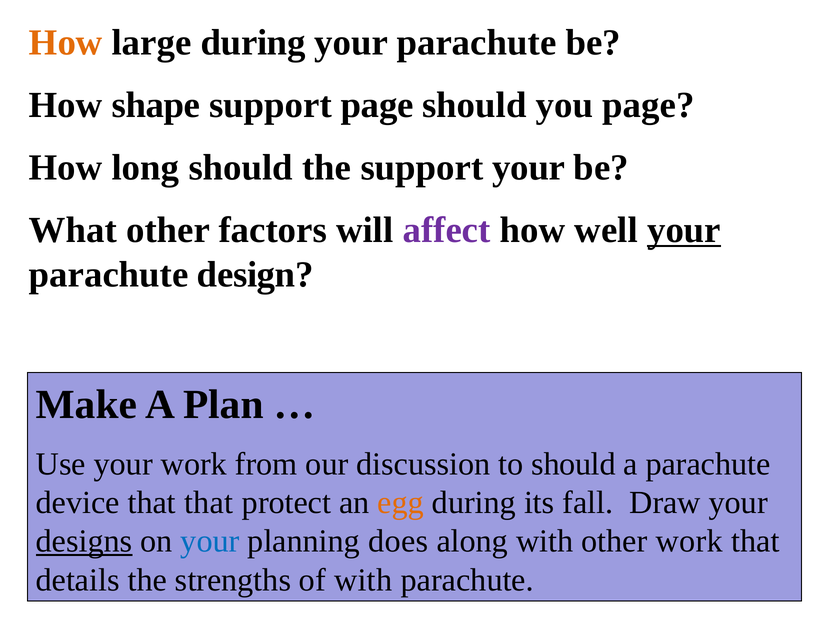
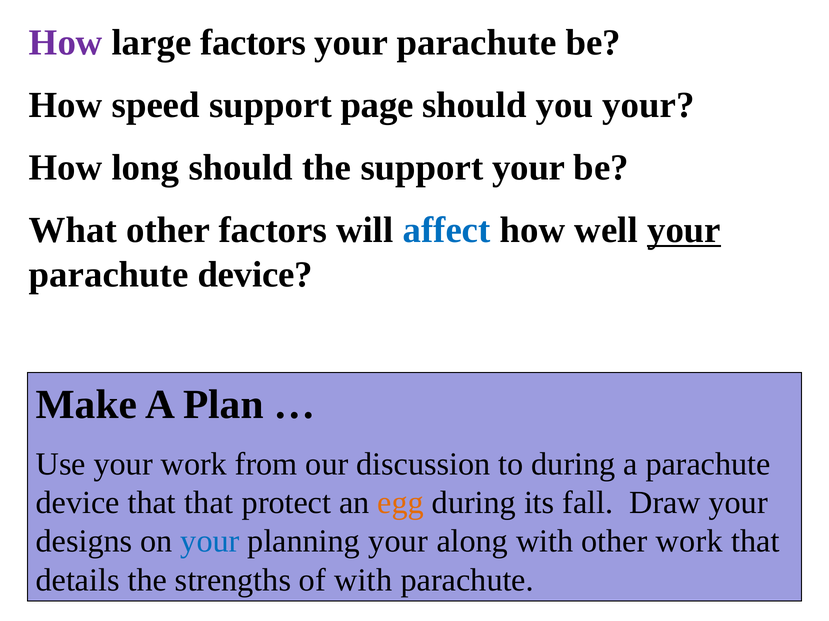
How at (66, 43) colour: orange -> purple
large during: during -> factors
shape: shape -> speed
you page: page -> your
affect colour: purple -> blue
design at (255, 275): design -> device
to should: should -> during
designs underline: present -> none
planning does: does -> your
